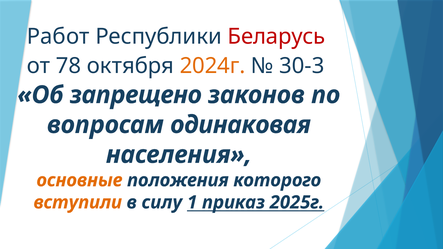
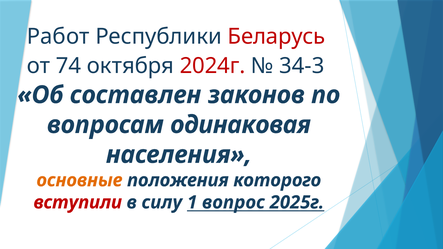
78: 78 -> 74
2024г colour: orange -> red
30-3: 30-3 -> 34-3
запрещено: запрещено -> составлен
вступили colour: orange -> red
приказ: приказ -> вопрос
